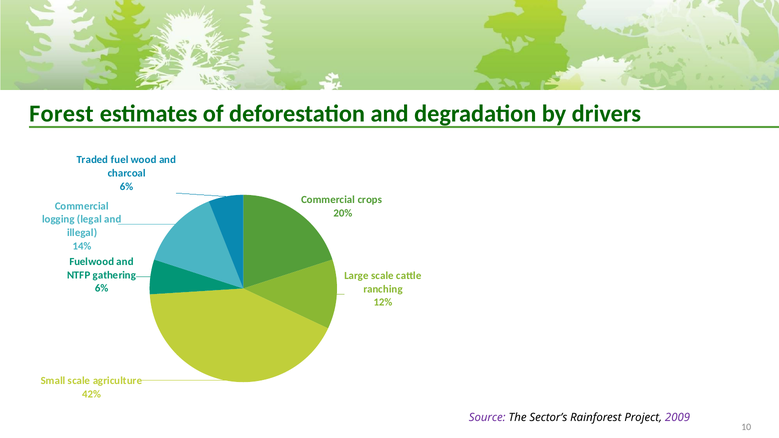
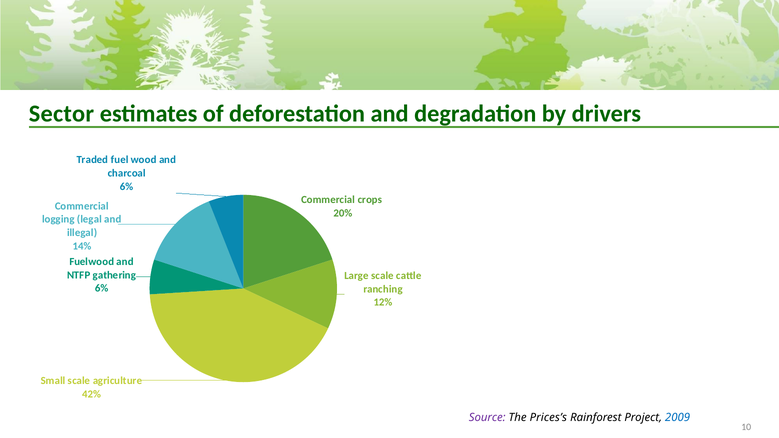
Forest: Forest -> Sector
Sector’s: Sector’s -> Prices’s
2009 colour: purple -> blue
